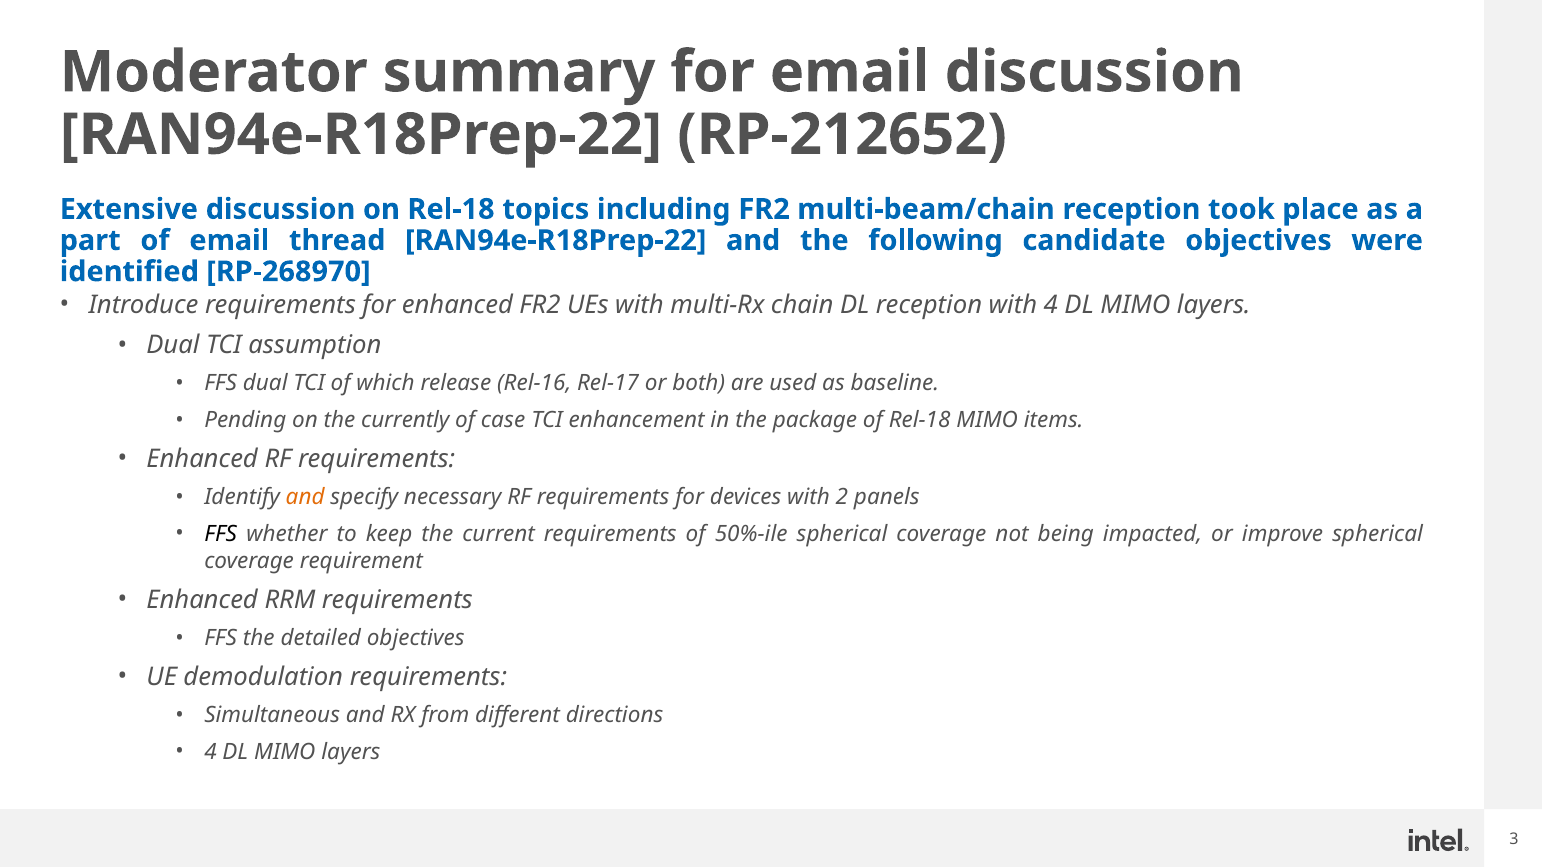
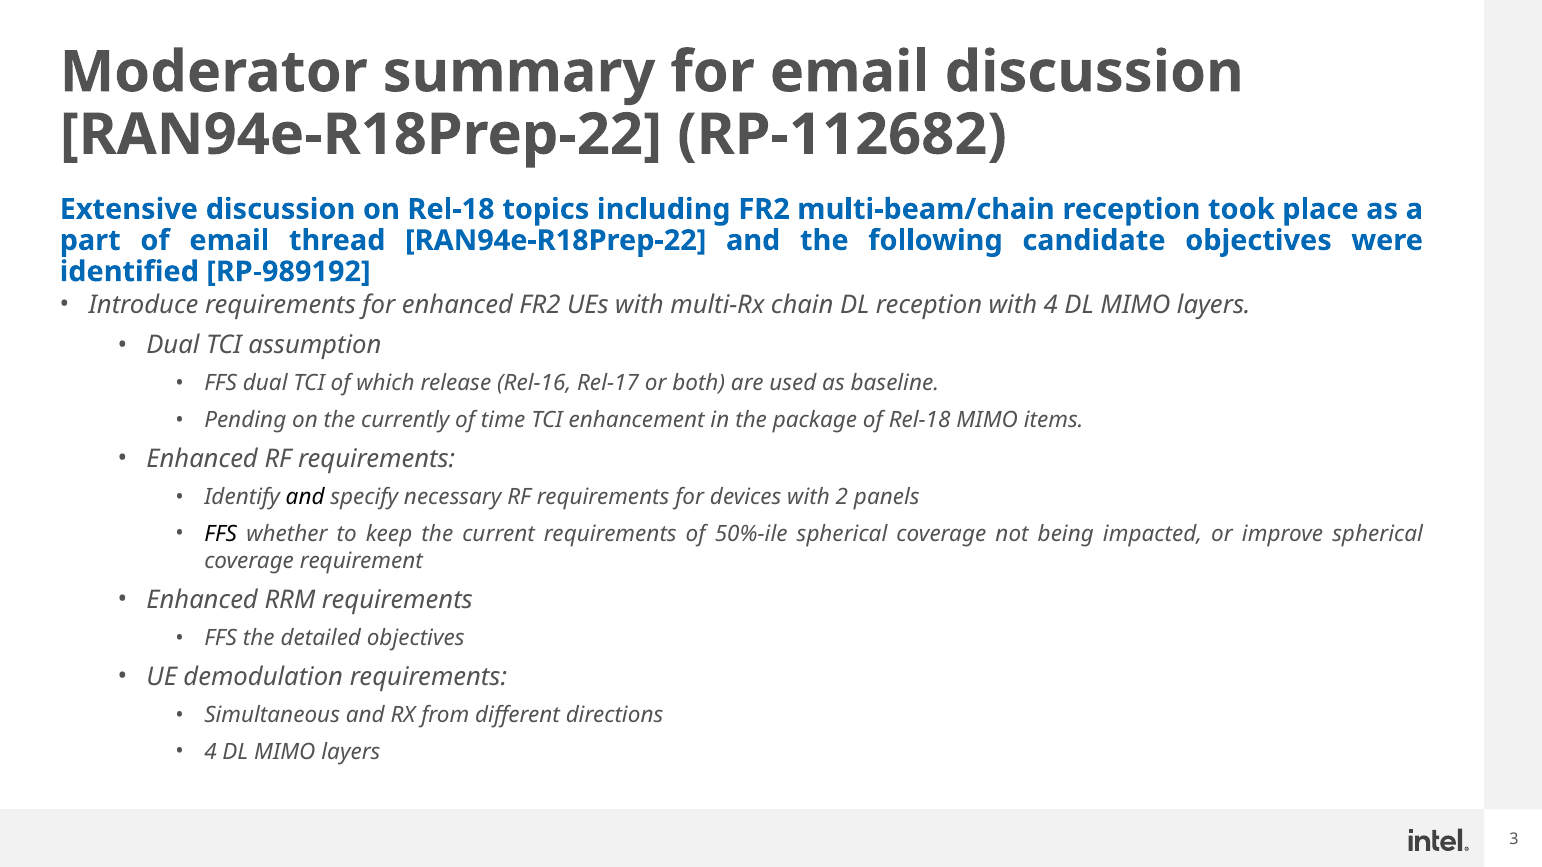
RP-212652: RP-212652 -> RP-112682
RP-268970: RP-268970 -> RP-989192
case: case -> time
and at (305, 497) colour: orange -> black
